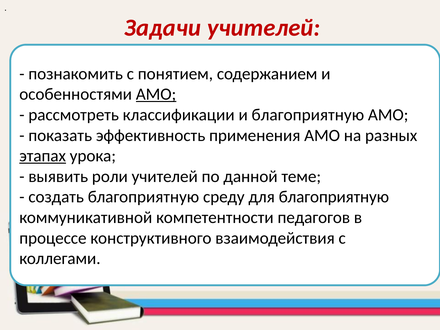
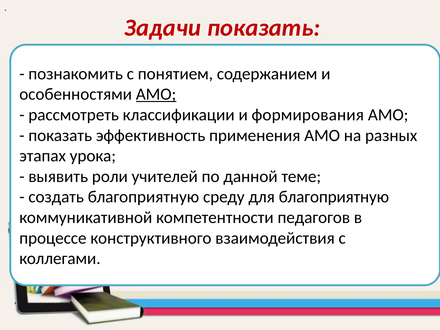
Задачи учителей: учителей -> показать
и благоприятную: благоприятную -> формирования
этапах underline: present -> none
